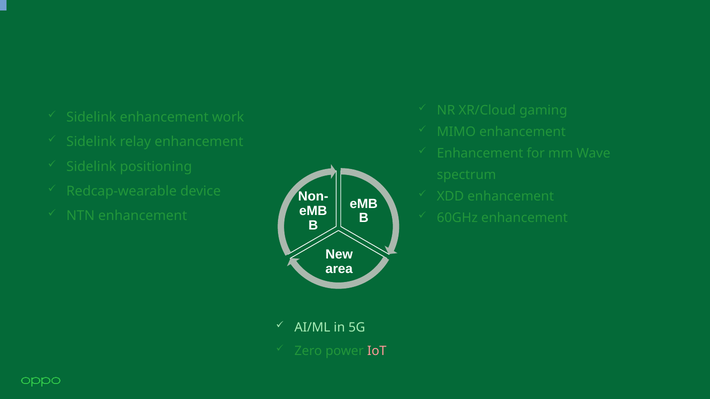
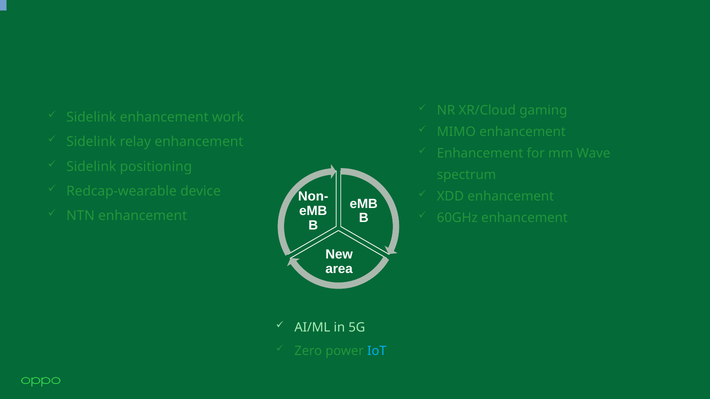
IoT colour: pink -> light blue
